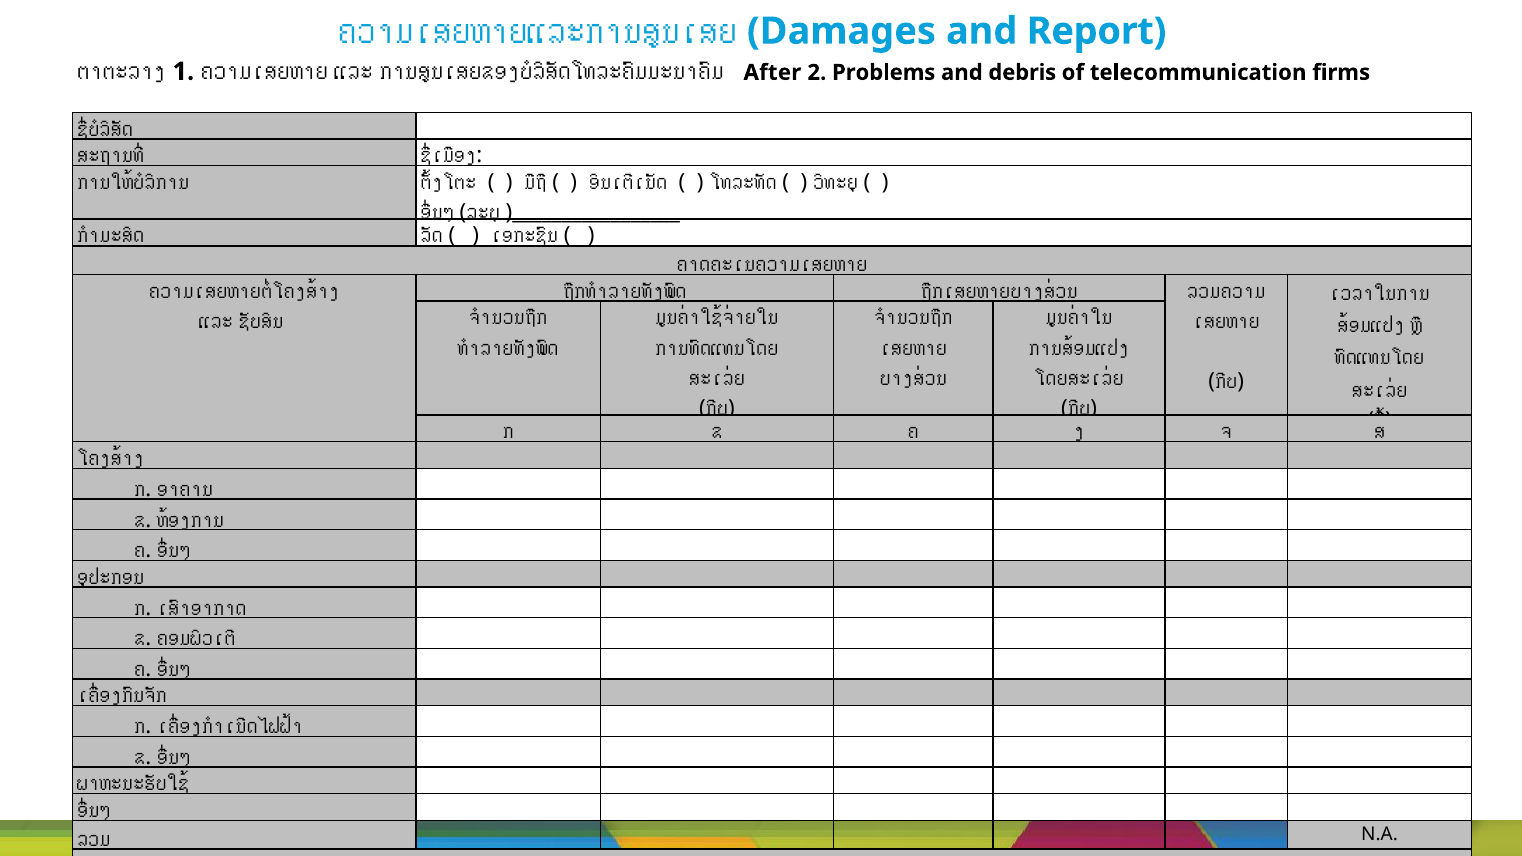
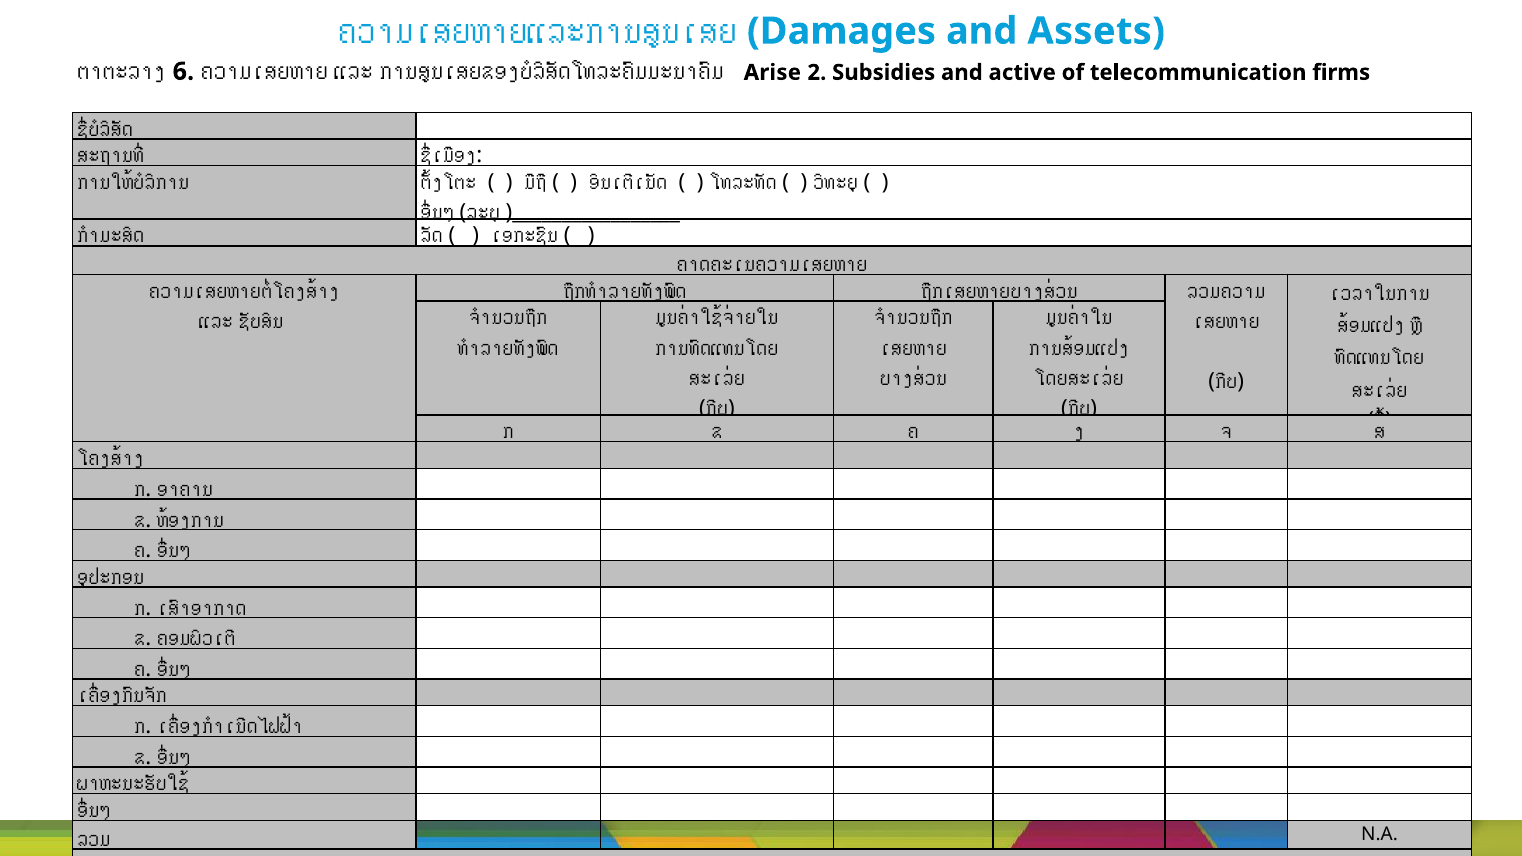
Report: Report -> Assets
1 at (183, 71): 1 -> 6
After: After -> Arise
Problems: Problems -> Subsidies
debris: debris -> active
